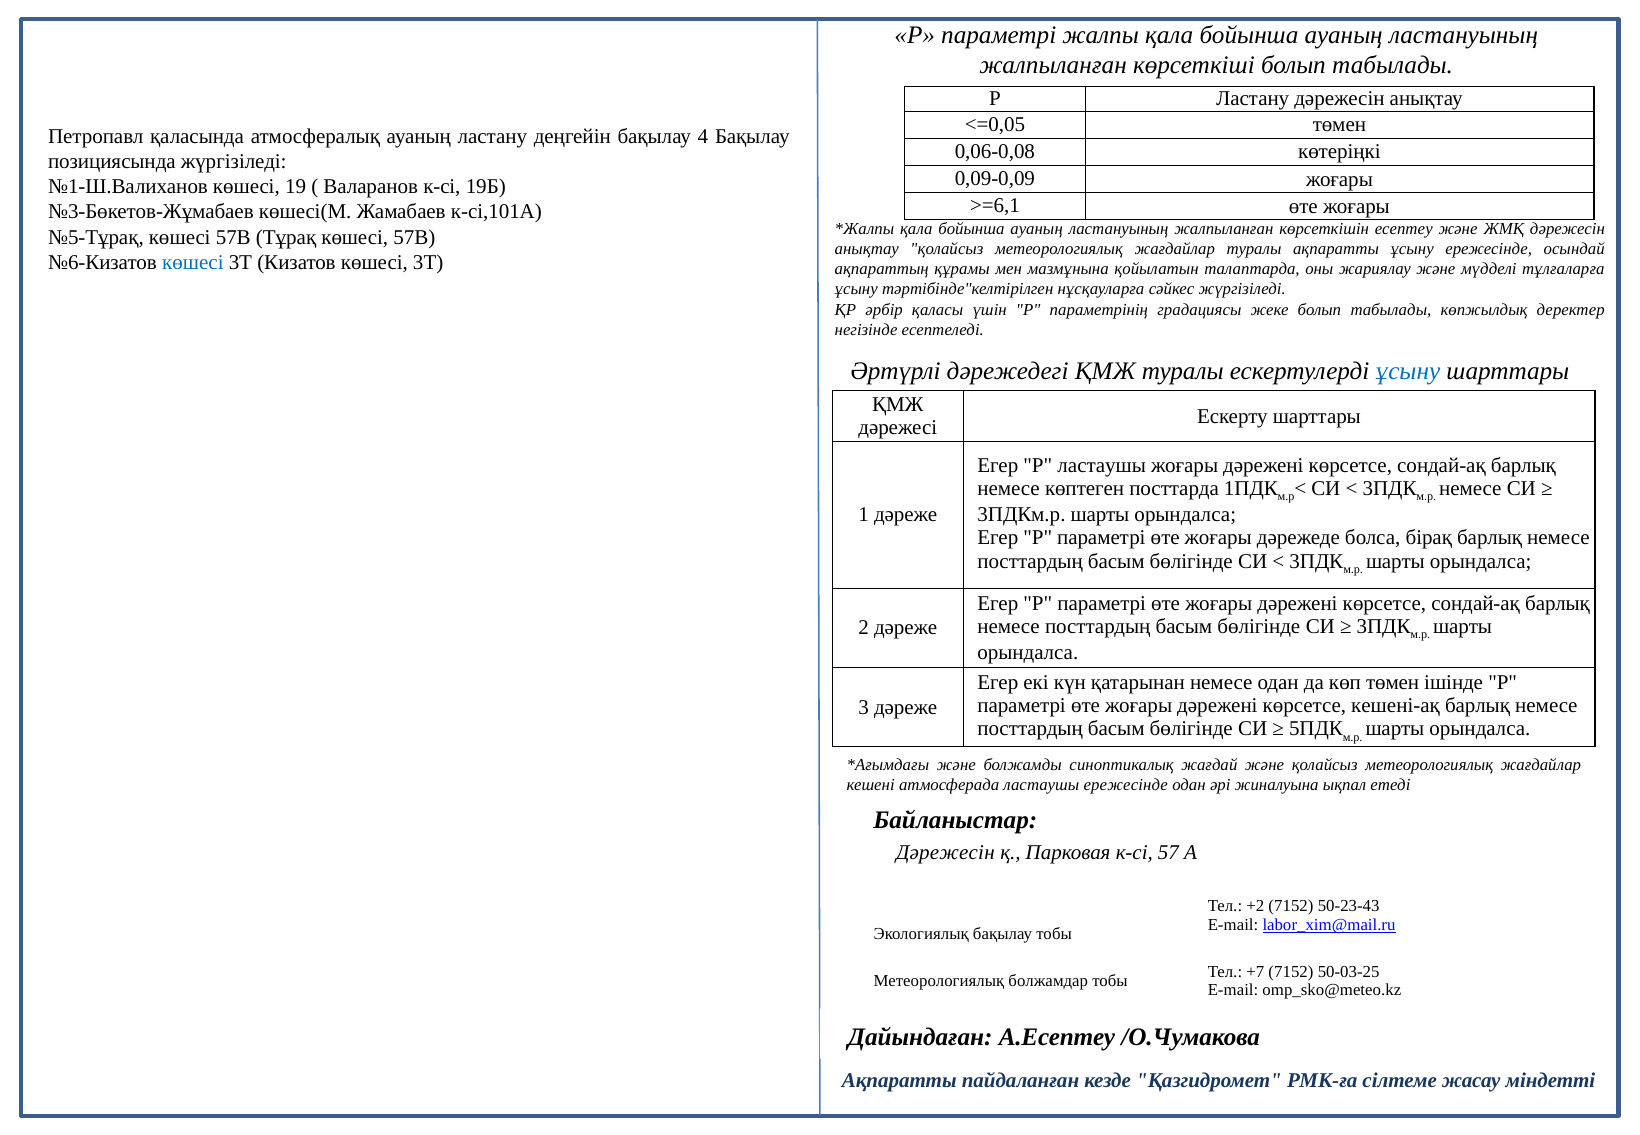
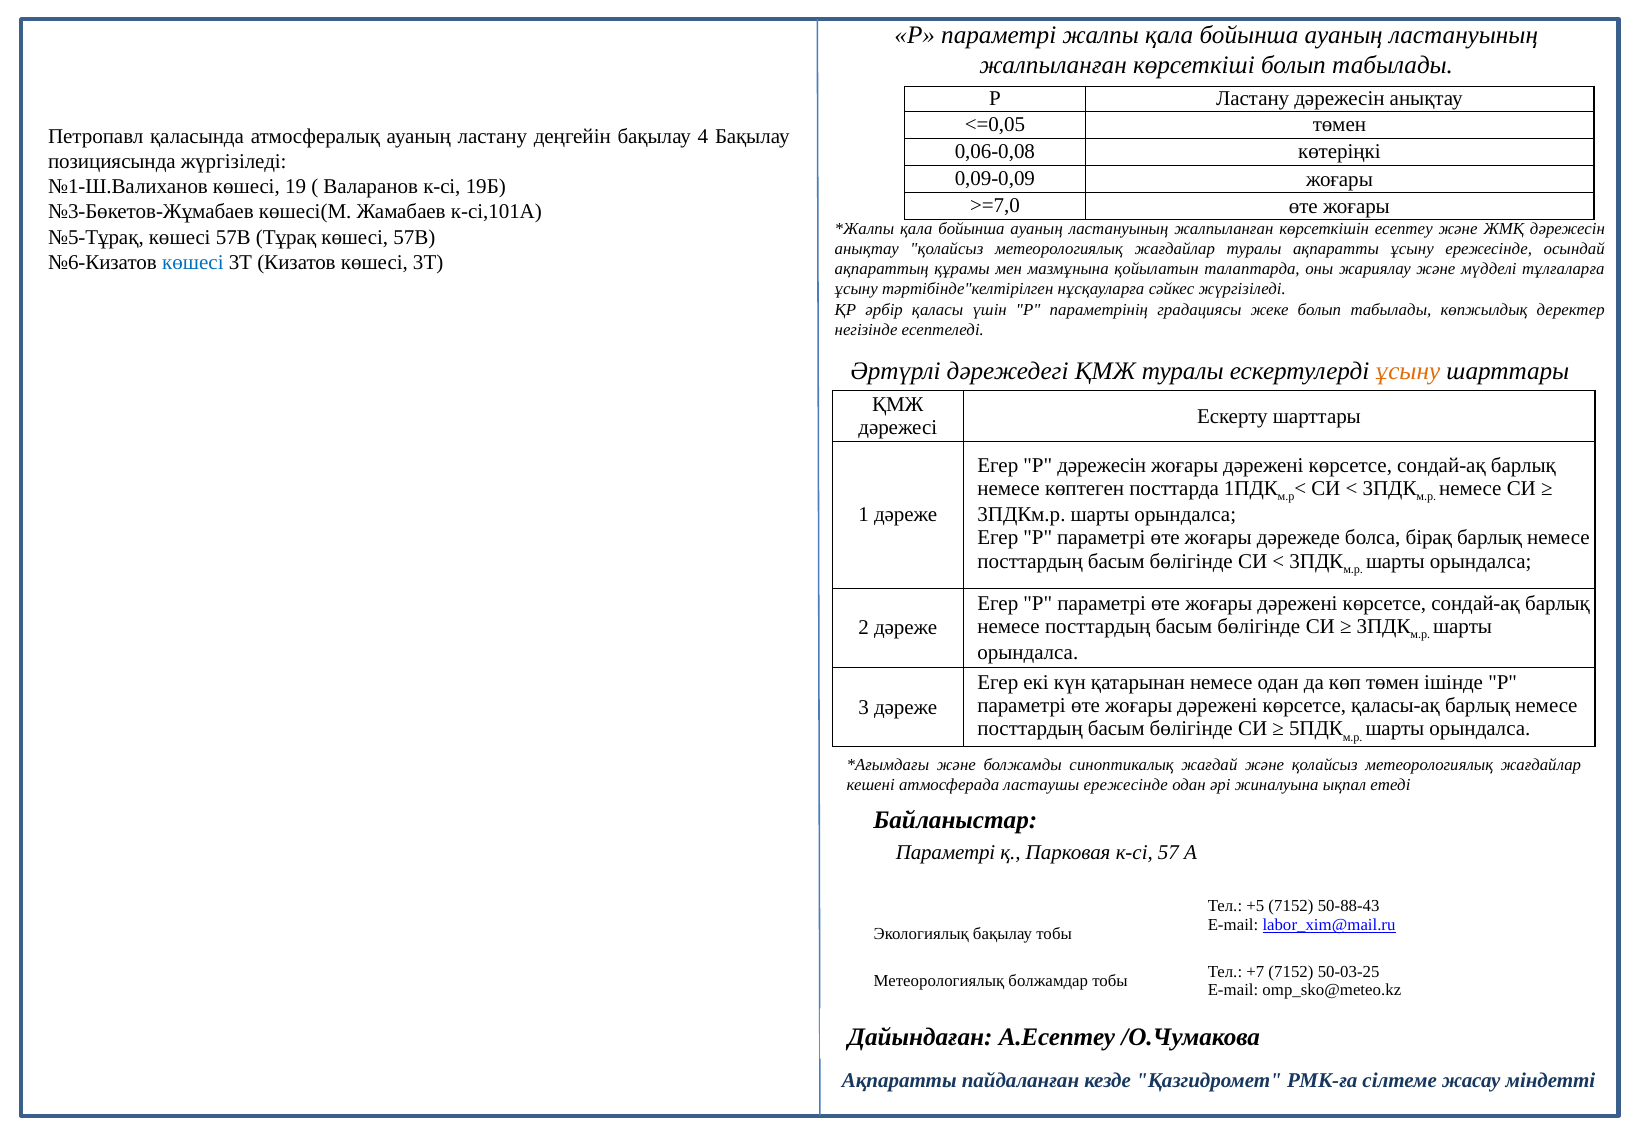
>=6,1: >=6,1 -> >=7,0
ұсыну at (1408, 371) colour: blue -> orange
Р ластаушы: ластаушы -> дәрежесін
кешені-ақ: кешені-ақ -> қаласы-ақ
Дәрежесін at (945, 853): Дәрежесін -> Параметрі
+2: +2 -> +5
50-23-43: 50-23-43 -> 50-88-43
